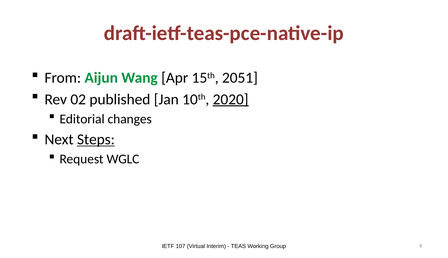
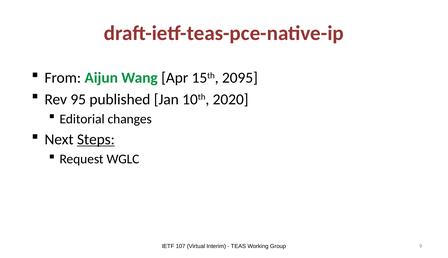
2051: 2051 -> 2095
02: 02 -> 95
2020 underline: present -> none
